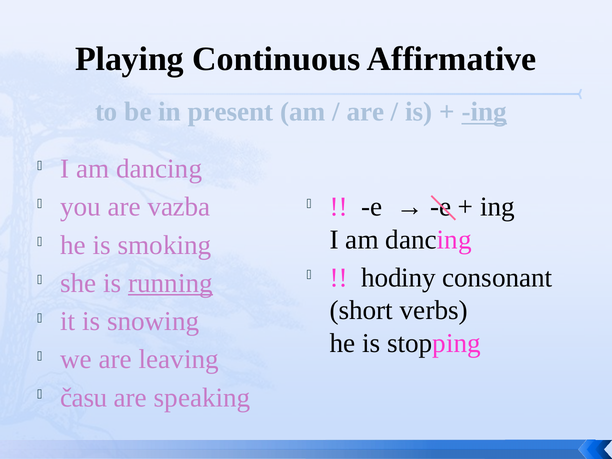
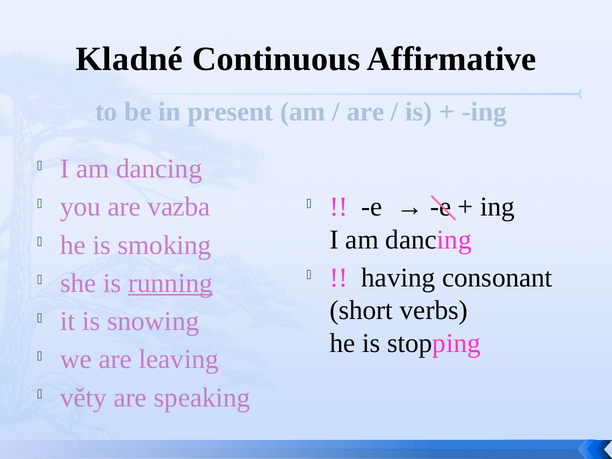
Playing: Playing -> Kladné
ing at (484, 112) underline: present -> none
hodiny: hodiny -> having
času: času -> věty
